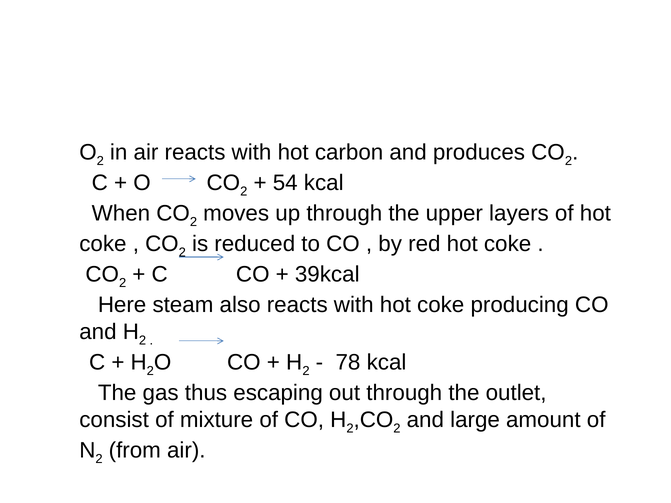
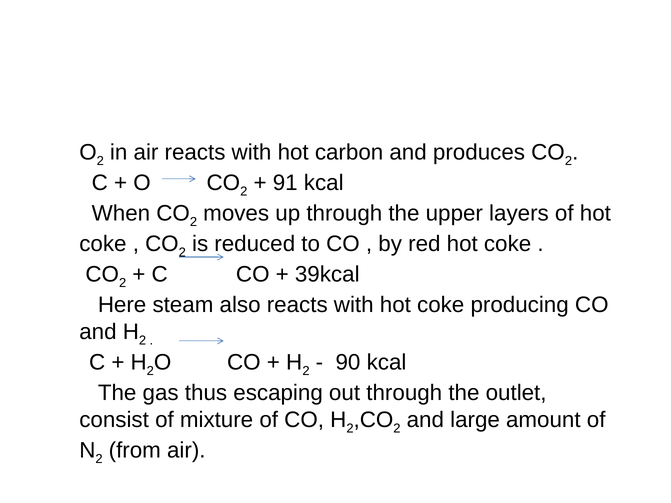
54: 54 -> 91
78: 78 -> 90
